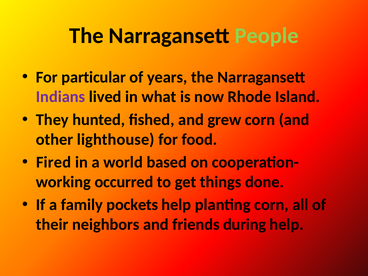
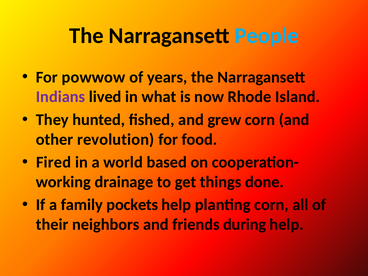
People colour: light green -> light blue
particular: particular -> powwow
lighthouse: lighthouse -> revolution
occurred: occurred -> drainage
